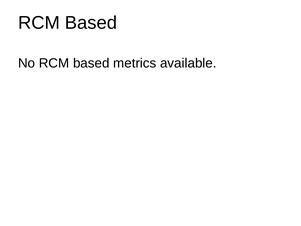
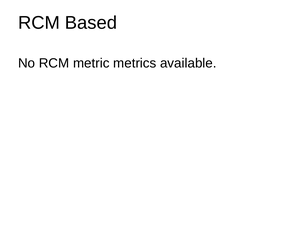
No RCM based: based -> metric
